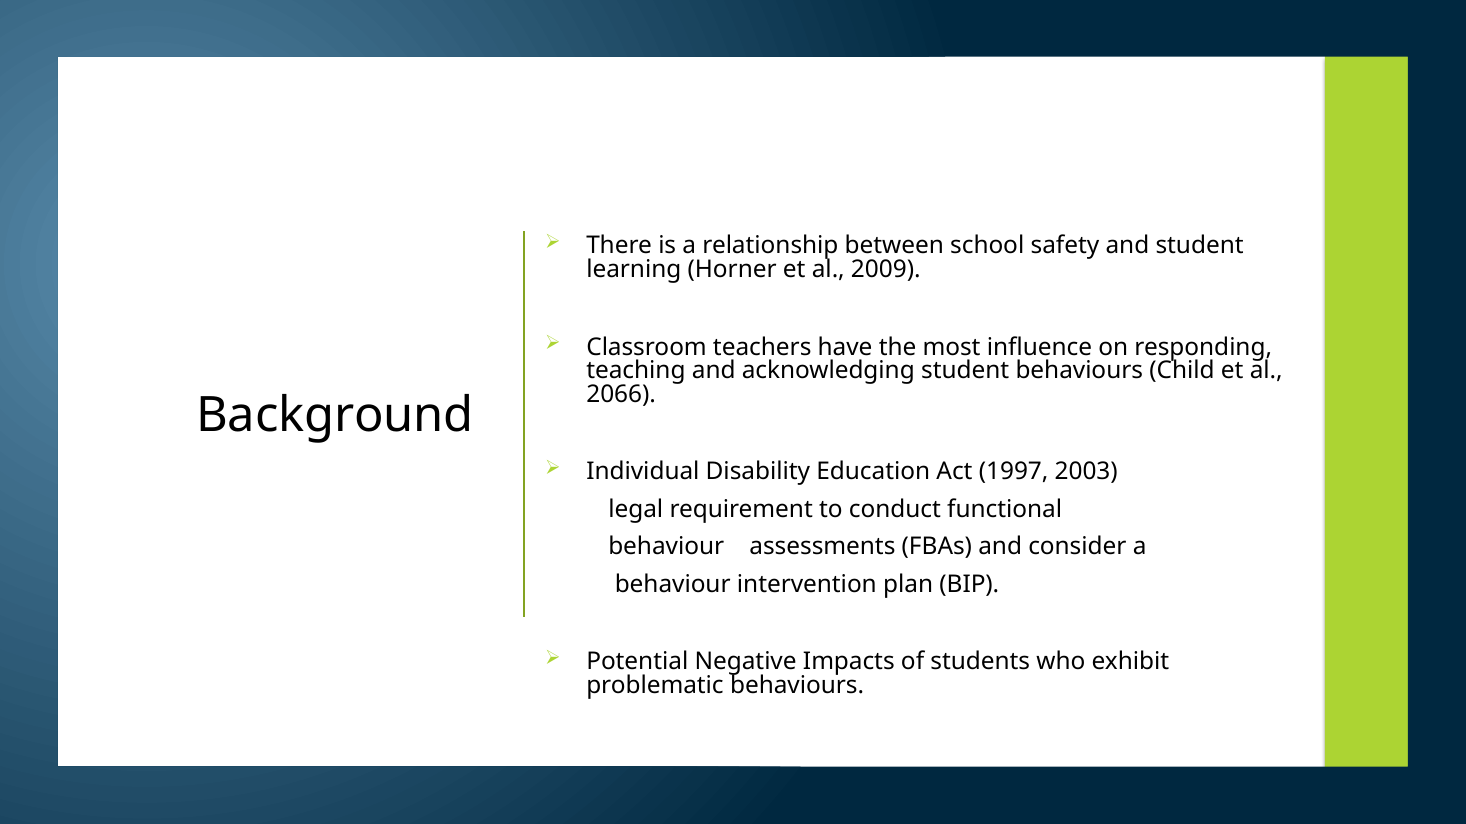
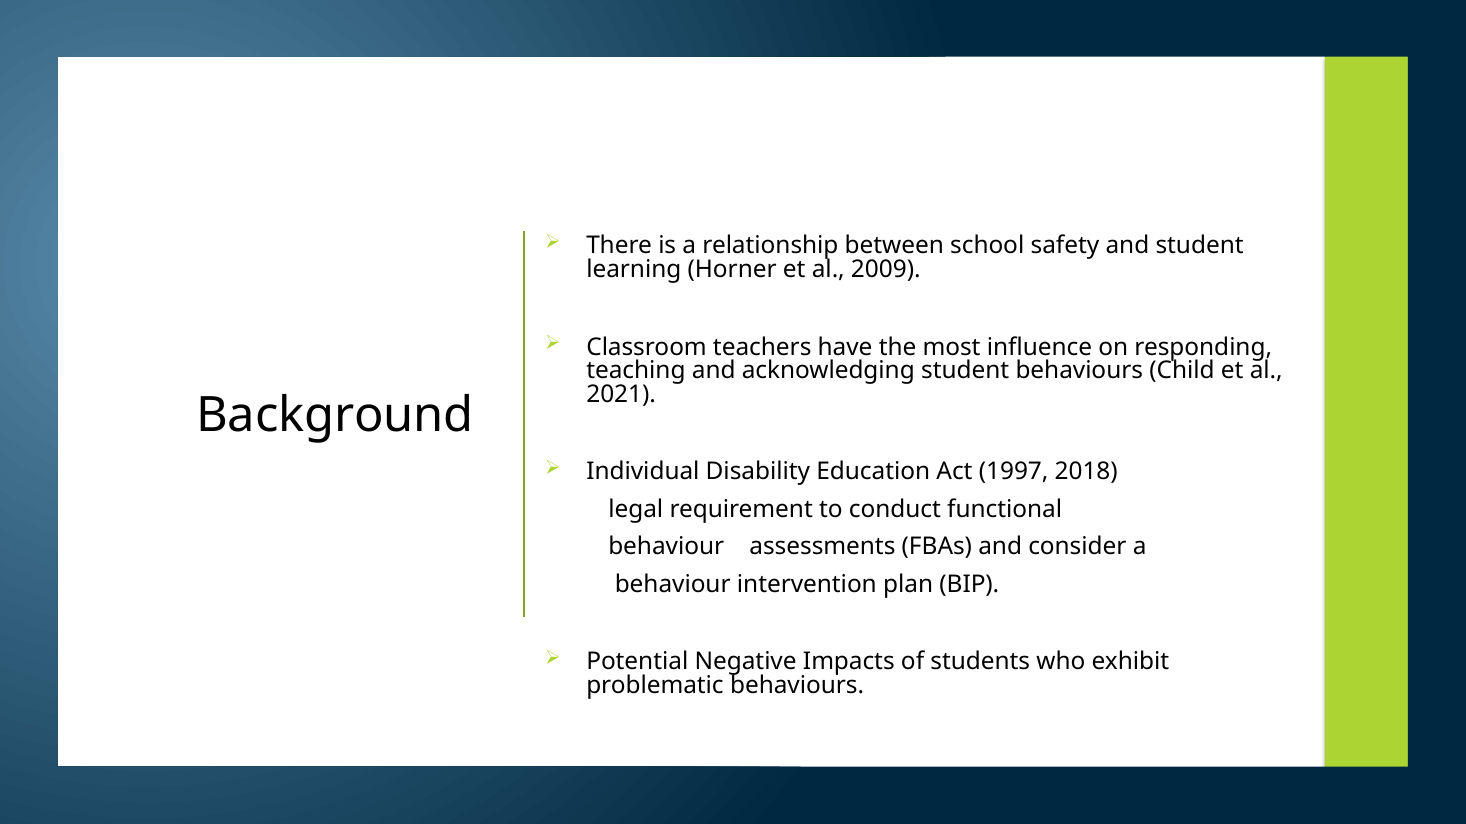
2066: 2066 -> 2021
2003: 2003 -> 2018
